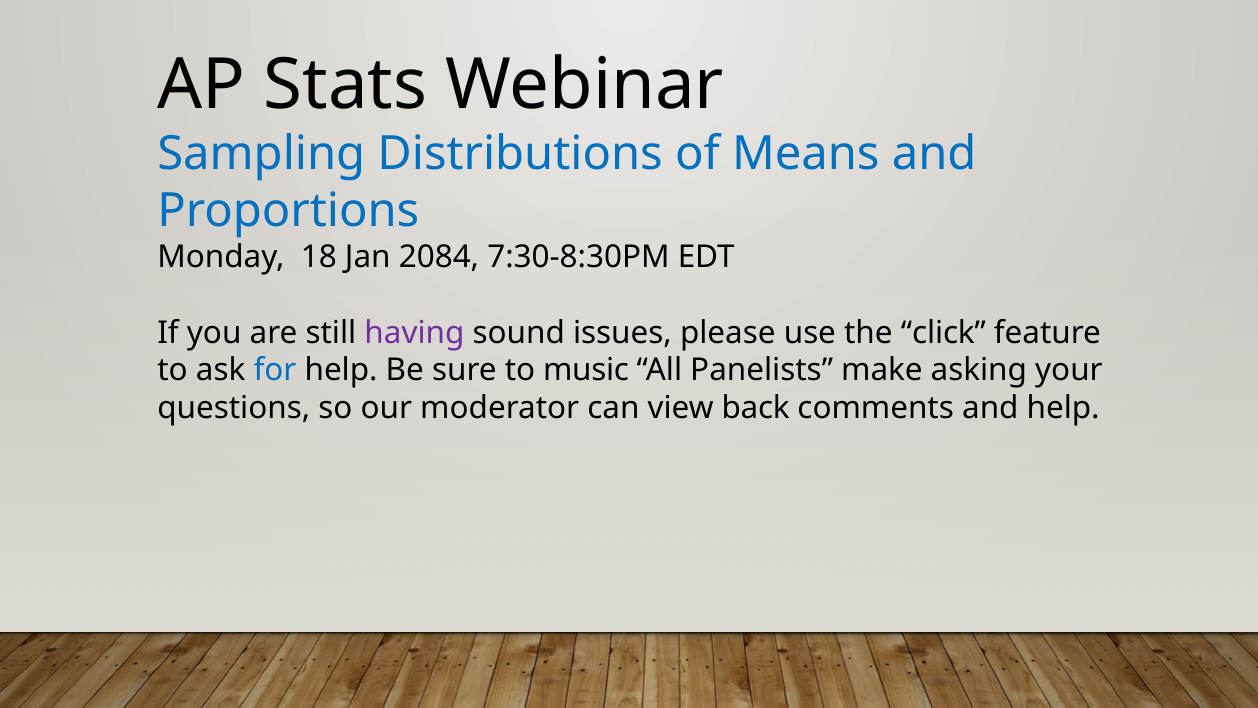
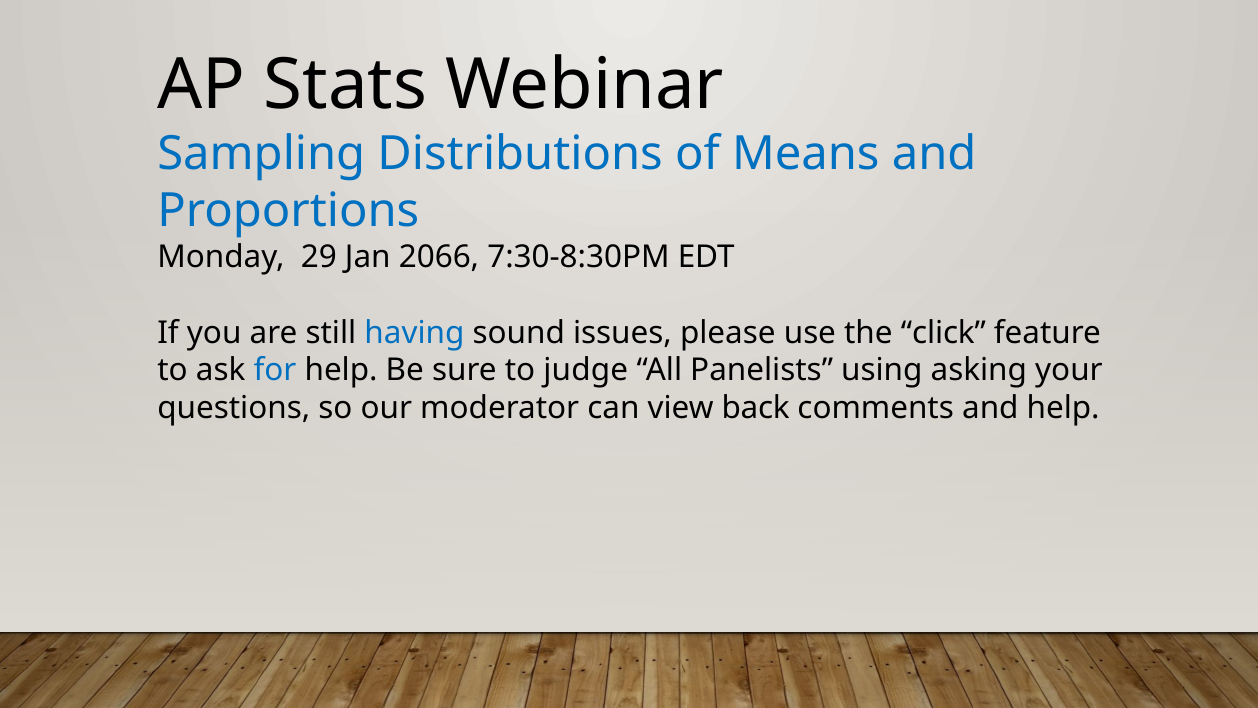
18: 18 -> 29
2084: 2084 -> 2066
having colour: purple -> blue
music: music -> judge
make: make -> using
